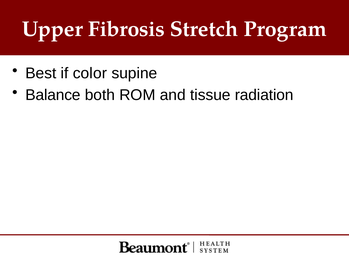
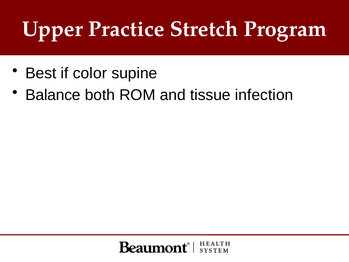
Fibrosis: Fibrosis -> Practice
radiation: radiation -> infection
